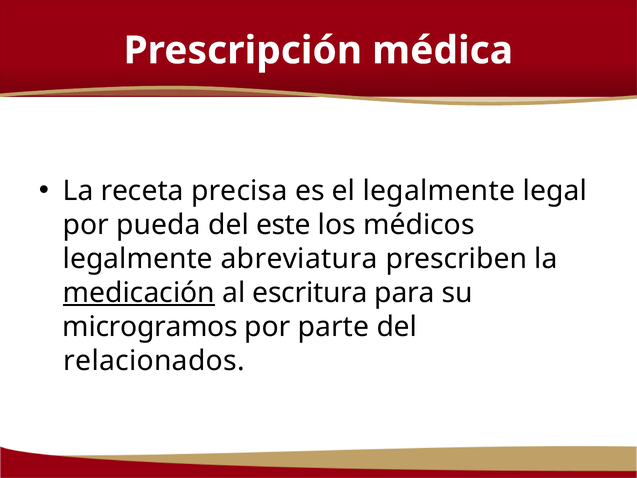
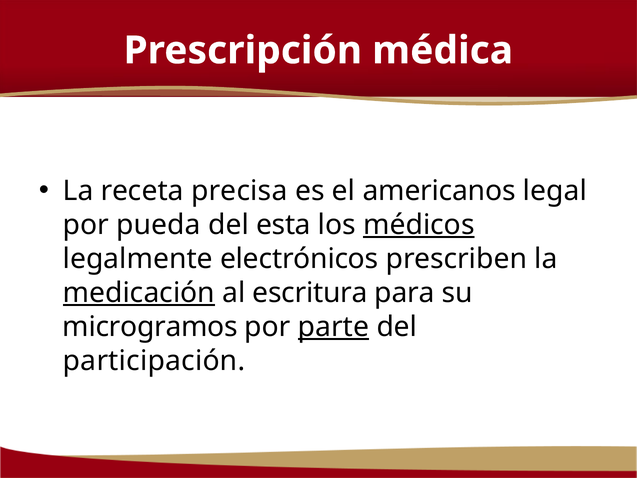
el legalmente: legalmente -> americanos
este: este -> esta
médicos underline: none -> present
abreviatura: abreviatura -> electrónicos
parte underline: none -> present
relacionados: relacionados -> participación
